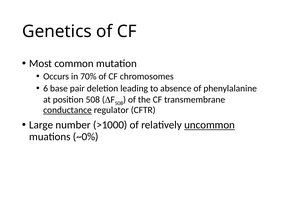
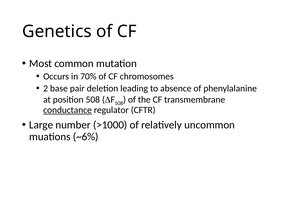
6: 6 -> 2
uncommon underline: present -> none
~0%: ~0% -> ~6%
